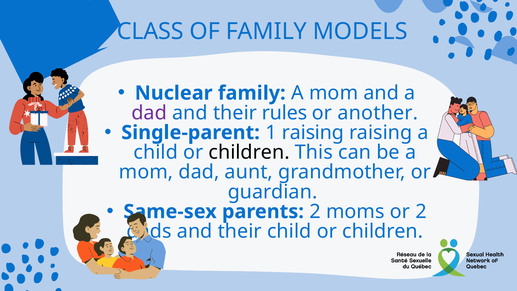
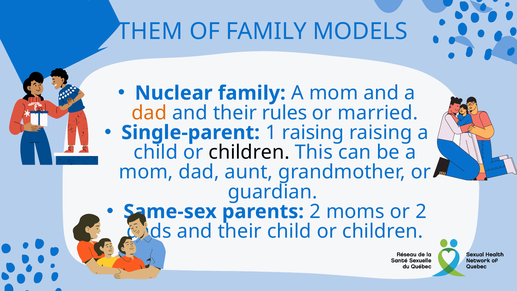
CLASS: CLASS -> THEM
dad at (149, 113) colour: purple -> orange
another: another -> married
